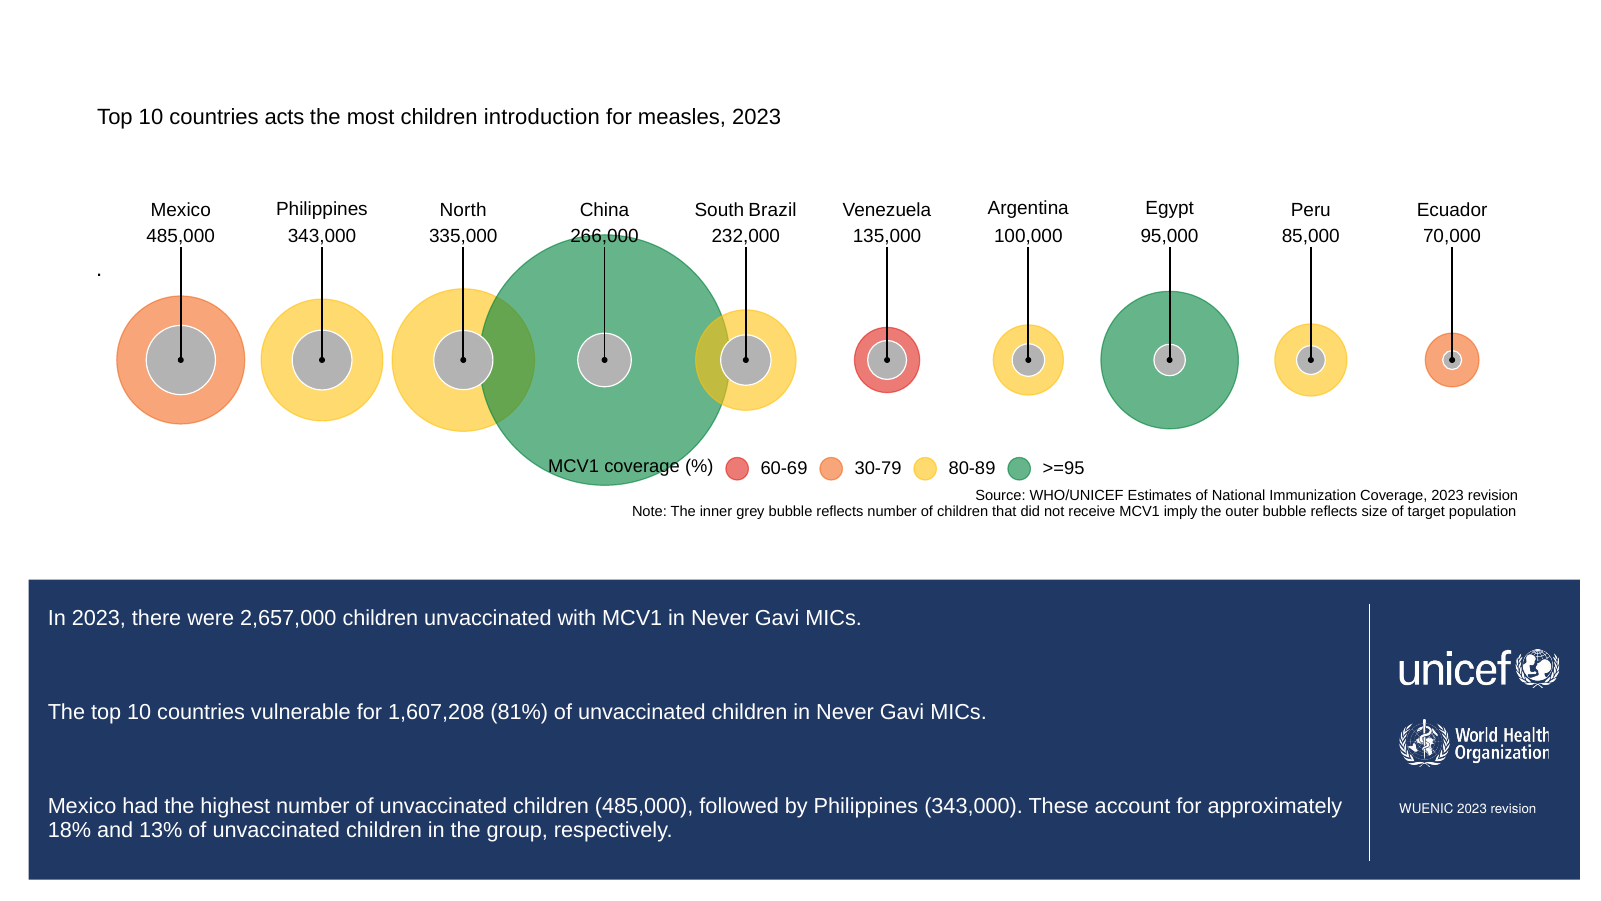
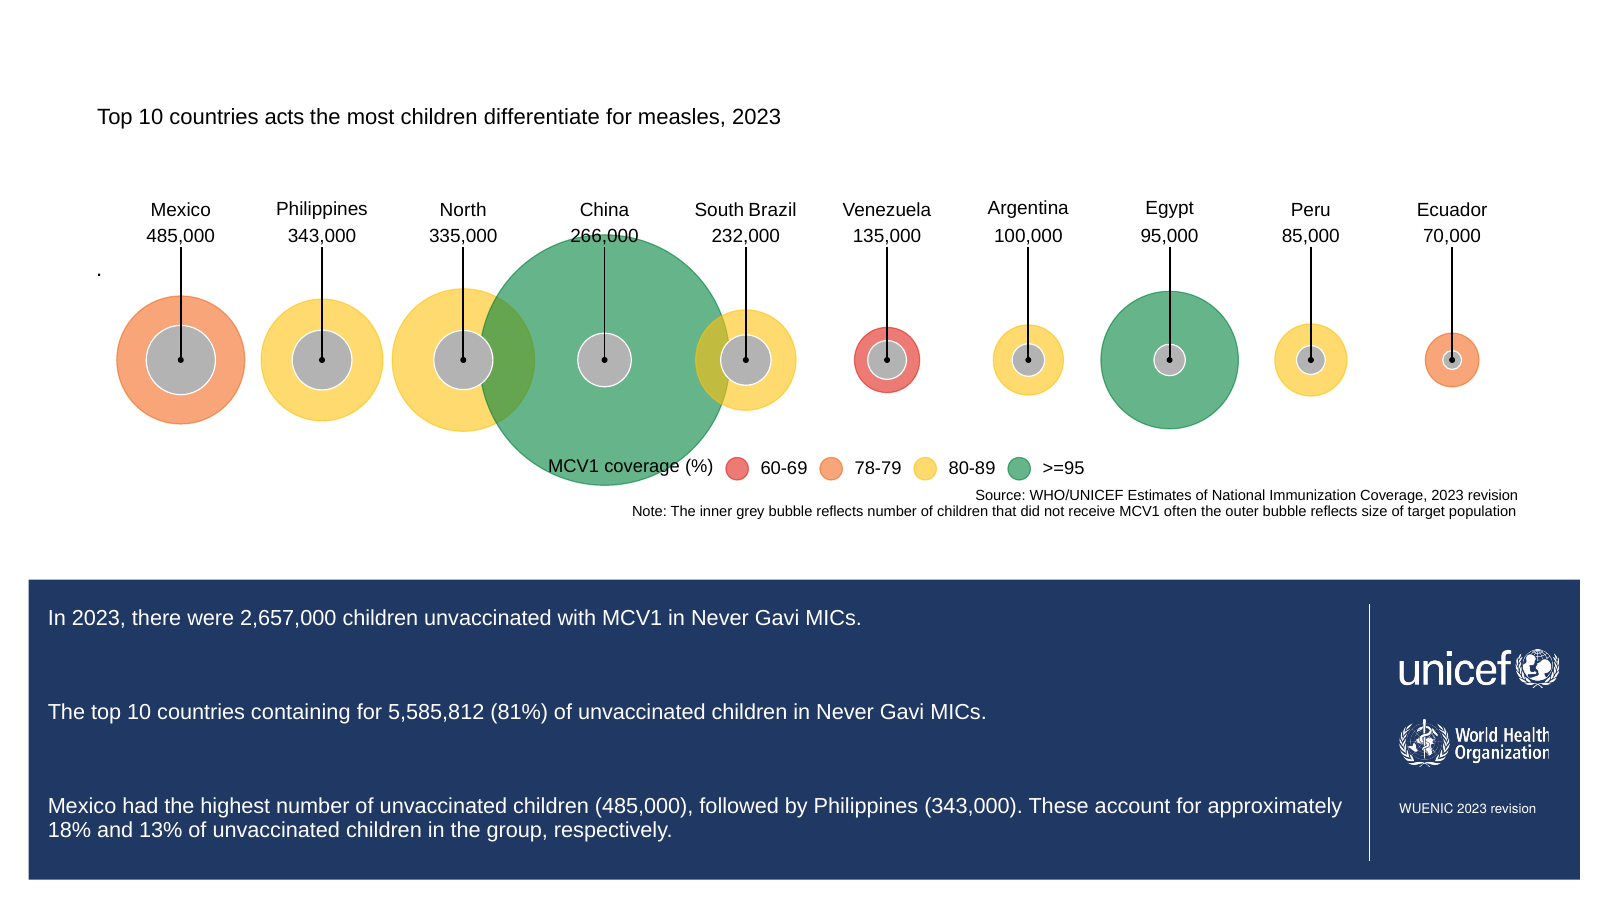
introduction: introduction -> differentiate
30-79: 30-79 -> 78-79
imply: imply -> often
vulnerable: vulnerable -> containing
1,607,208: 1,607,208 -> 5,585,812
